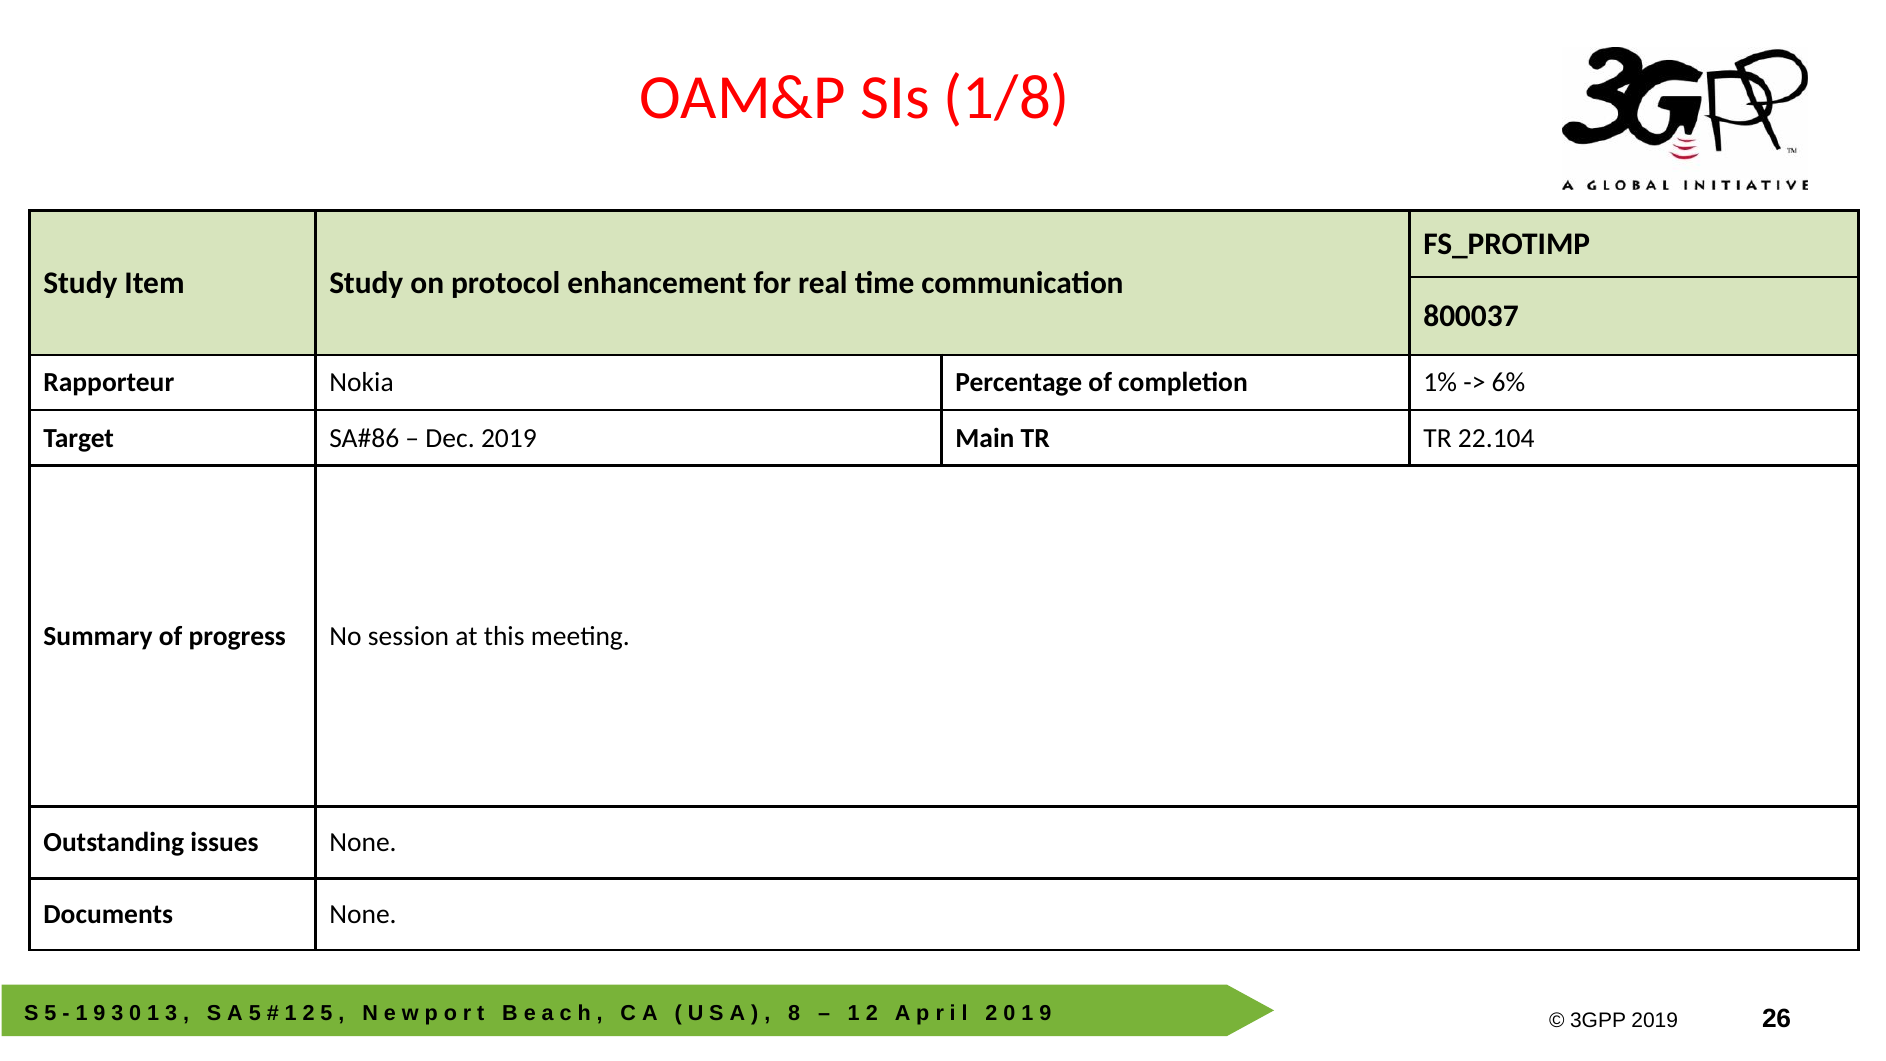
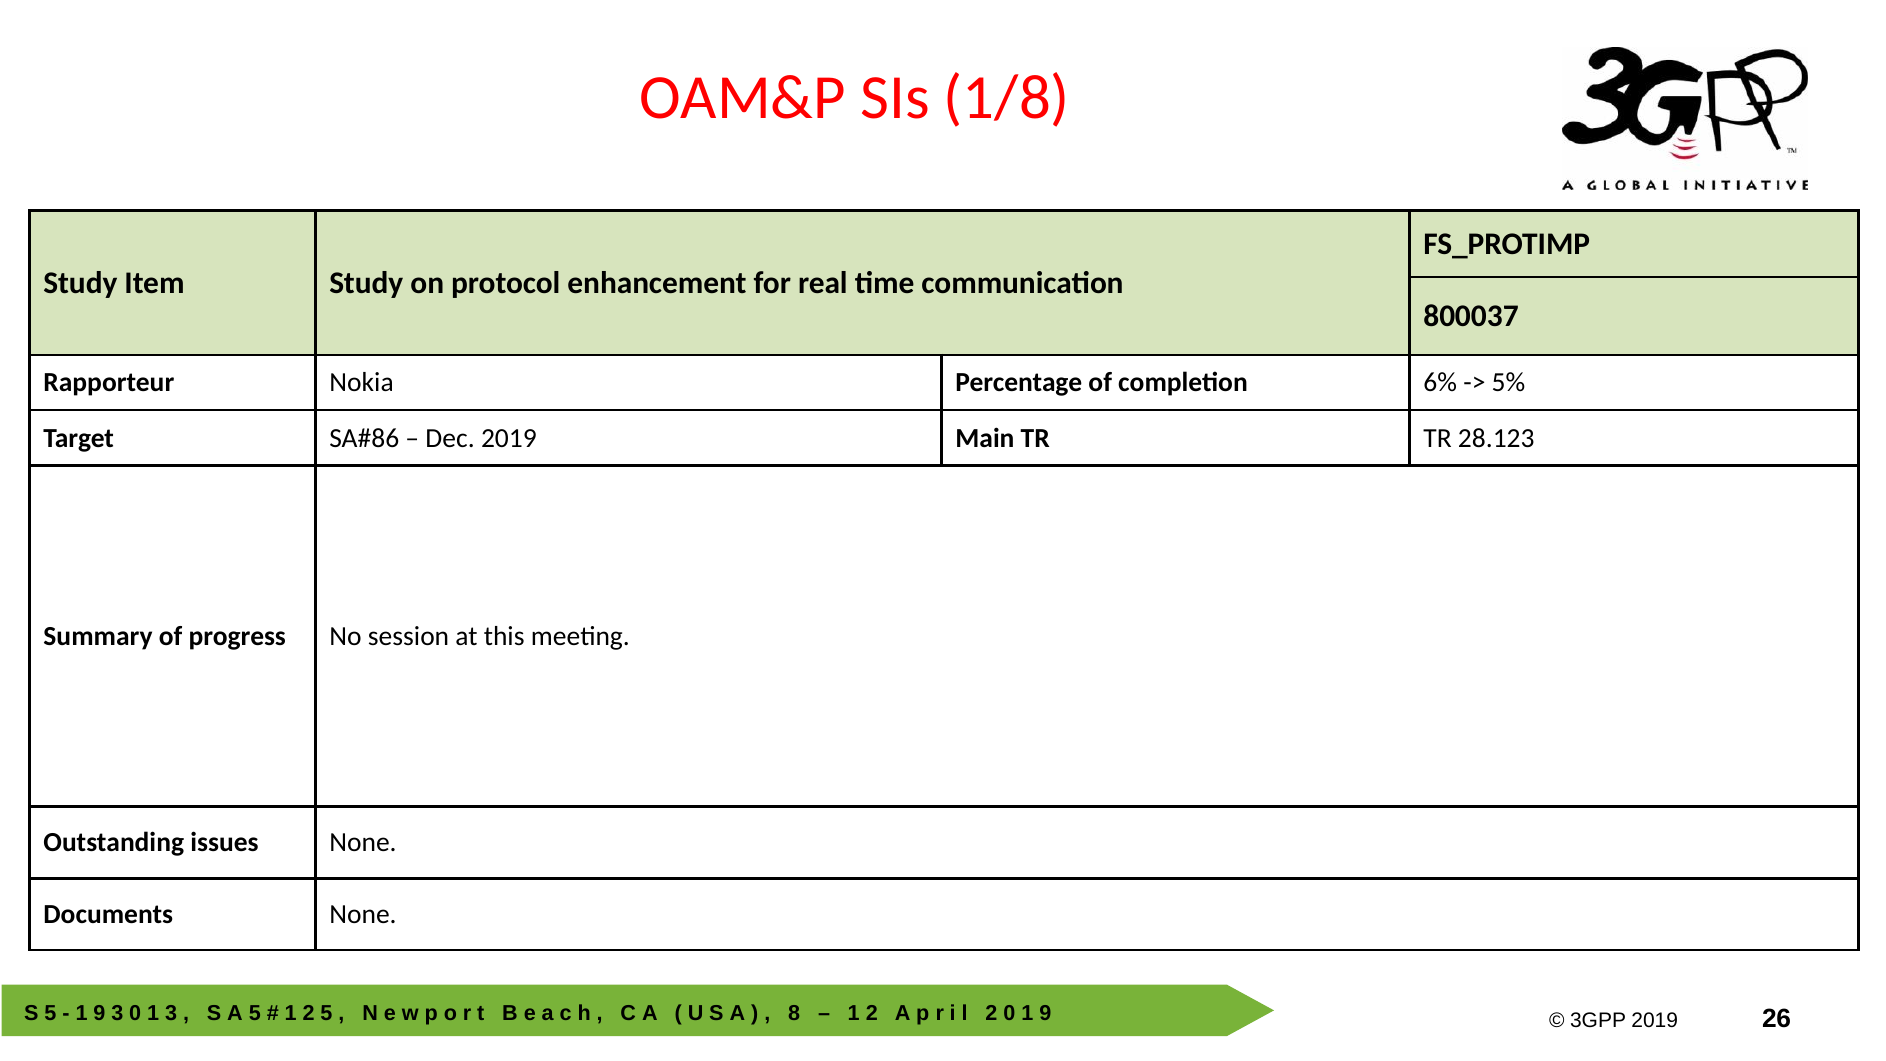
1%: 1% -> 6%
6%: 6% -> 5%
22.104: 22.104 -> 28.123
